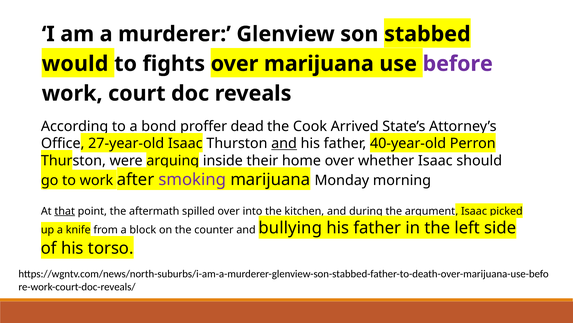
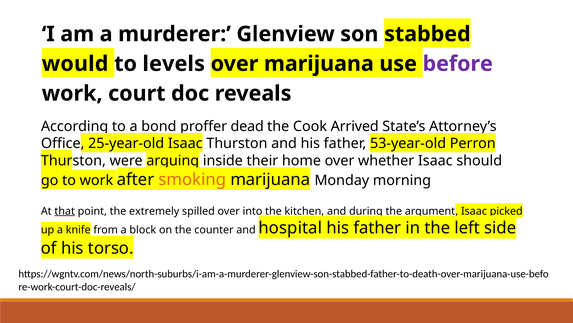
fights: fights -> levels
27-year-old: 27-year-old -> 25-year-old
and at (284, 143) underline: present -> none
40-year-old: 40-year-old -> 53-year-old
smoking colour: purple -> orange
aftermath: aftermath -> extremely
bullying: bullying -> hospital
